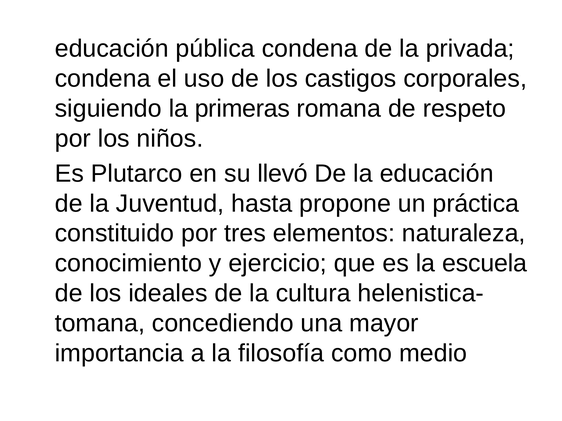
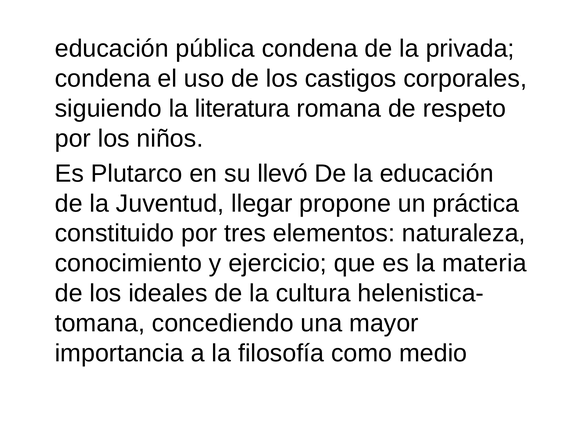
primeras: primeras -> literatura
hasta: hasta -> llegar
escuela: escuela -> materia
